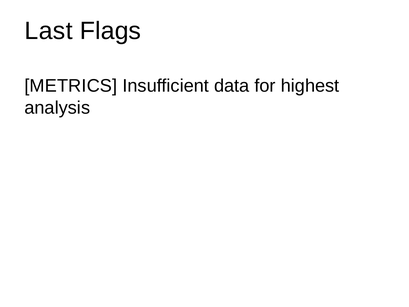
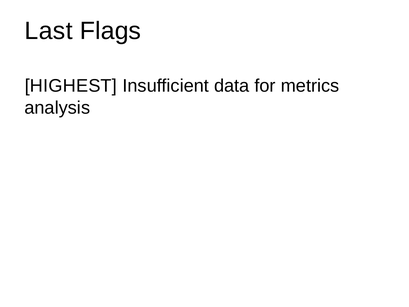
METRICS: METRICS -> HIGHEST
highest: highest -> metrics
